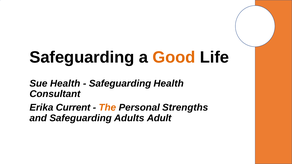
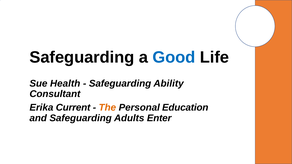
Good colour: orange -> blue
Safeguarding Health: Health -> Ability
Strengths: Strengths -> Education
Adult: Adult -> Enter
